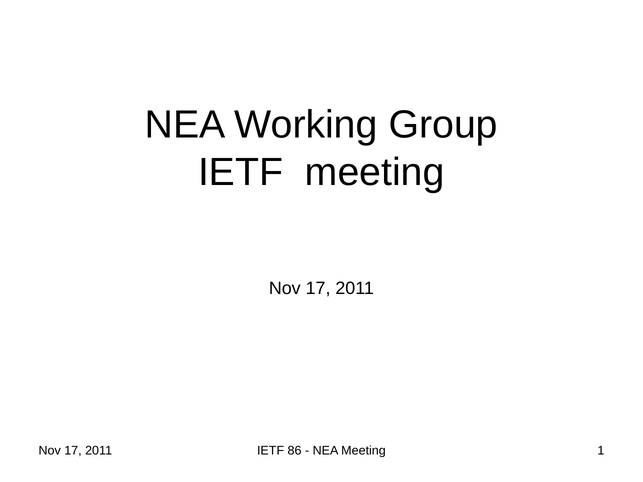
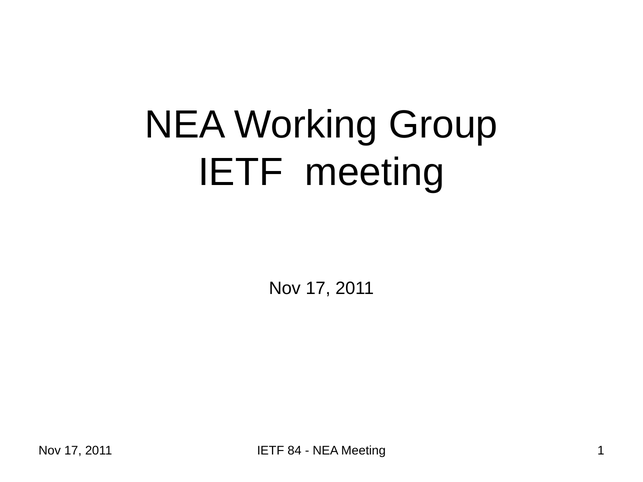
86: 86 -> 84
